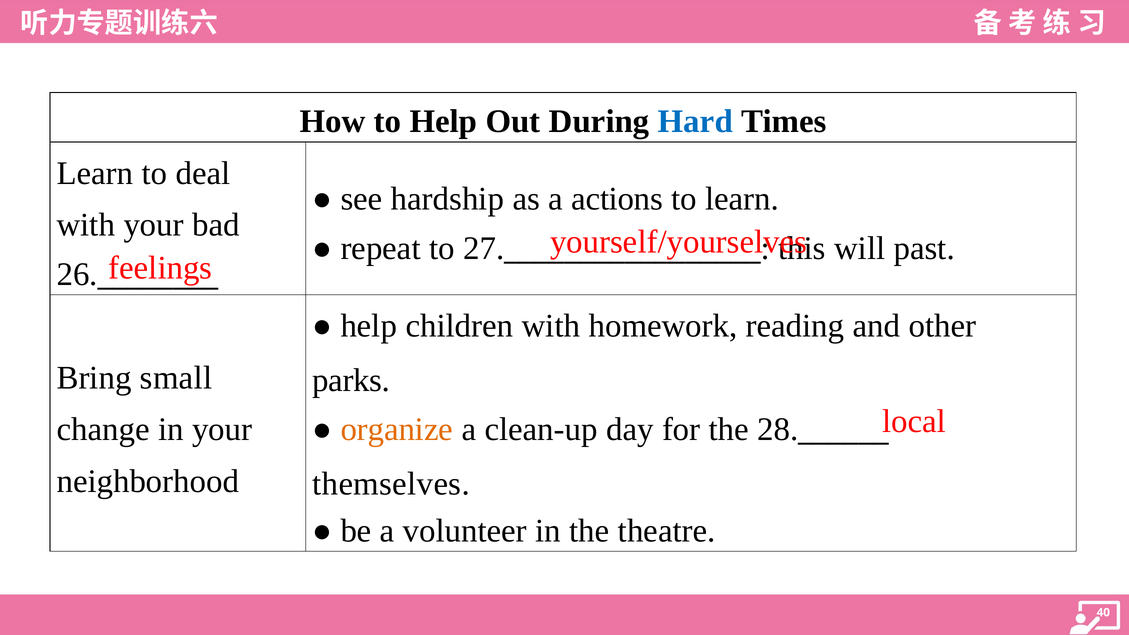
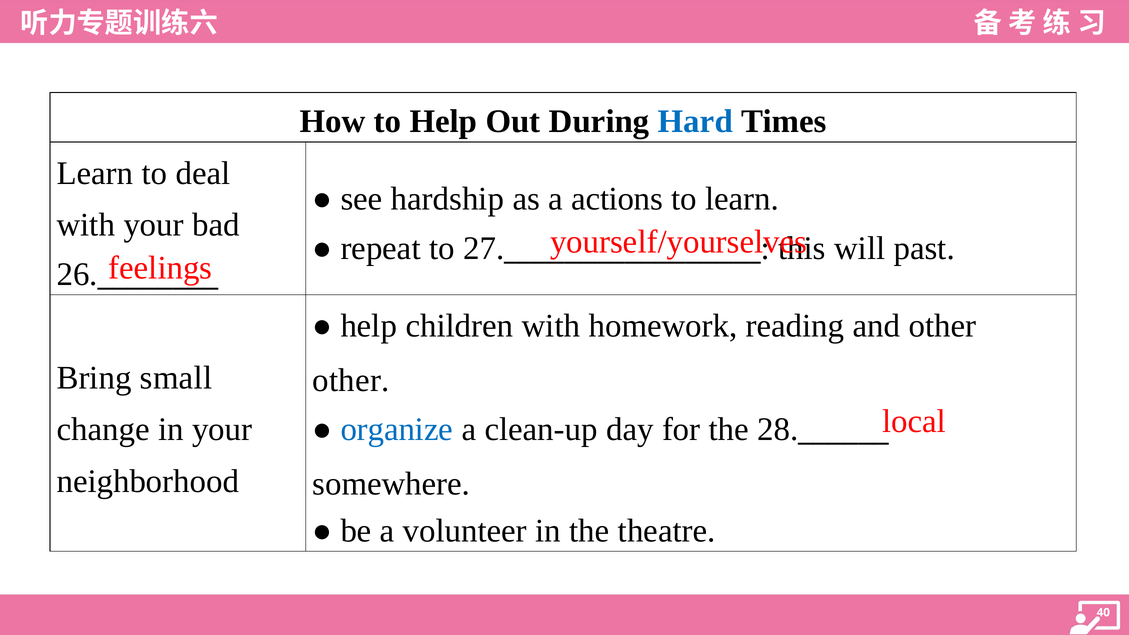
parks at (351, 380): parks -> other
organize colour: orange -> blue
themselves: themselves -> somewhere
